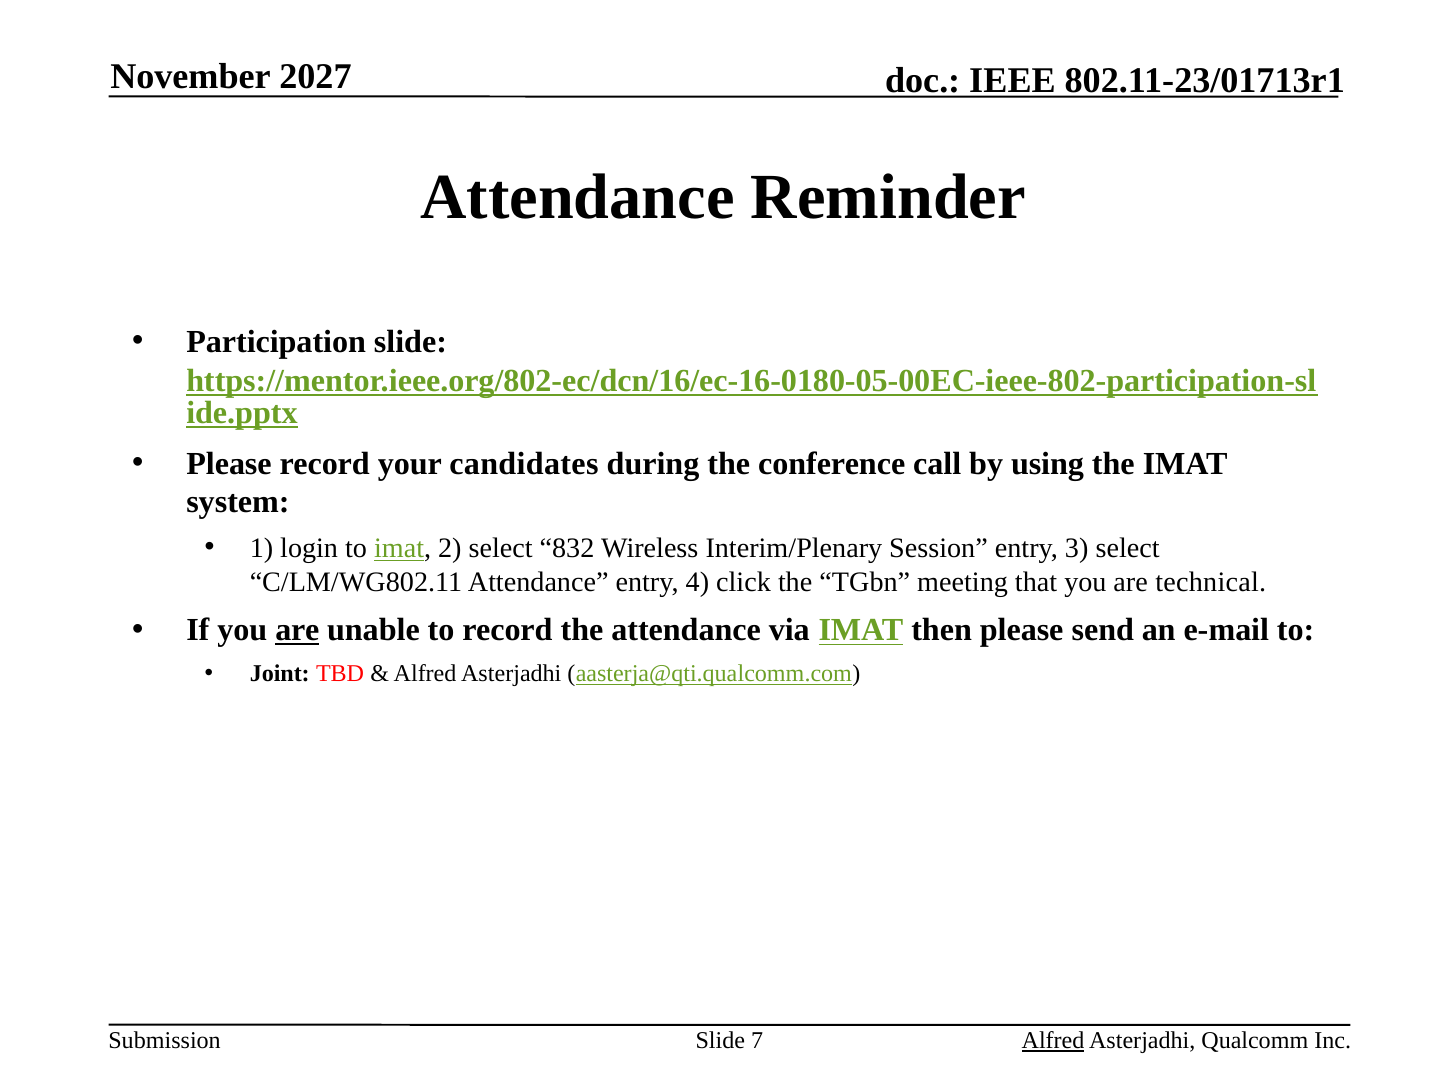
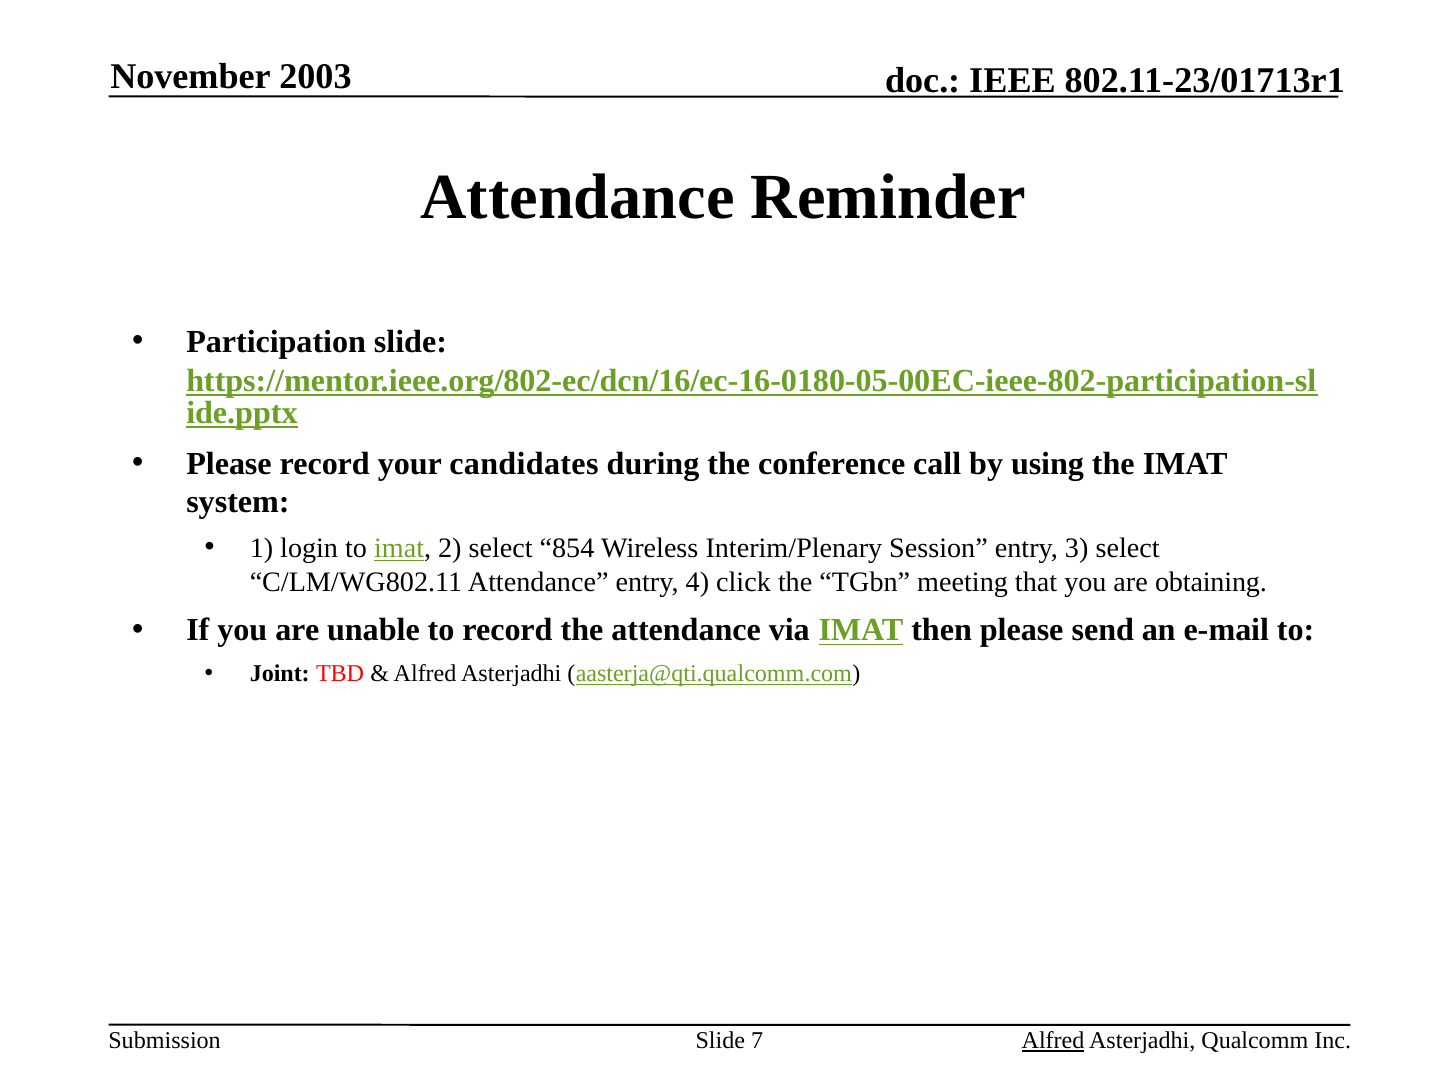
2027: 2027 -> 2003
832: 832 -> 854
technical: technical -> obtaining
are at (297, 630) underline: present -> none
